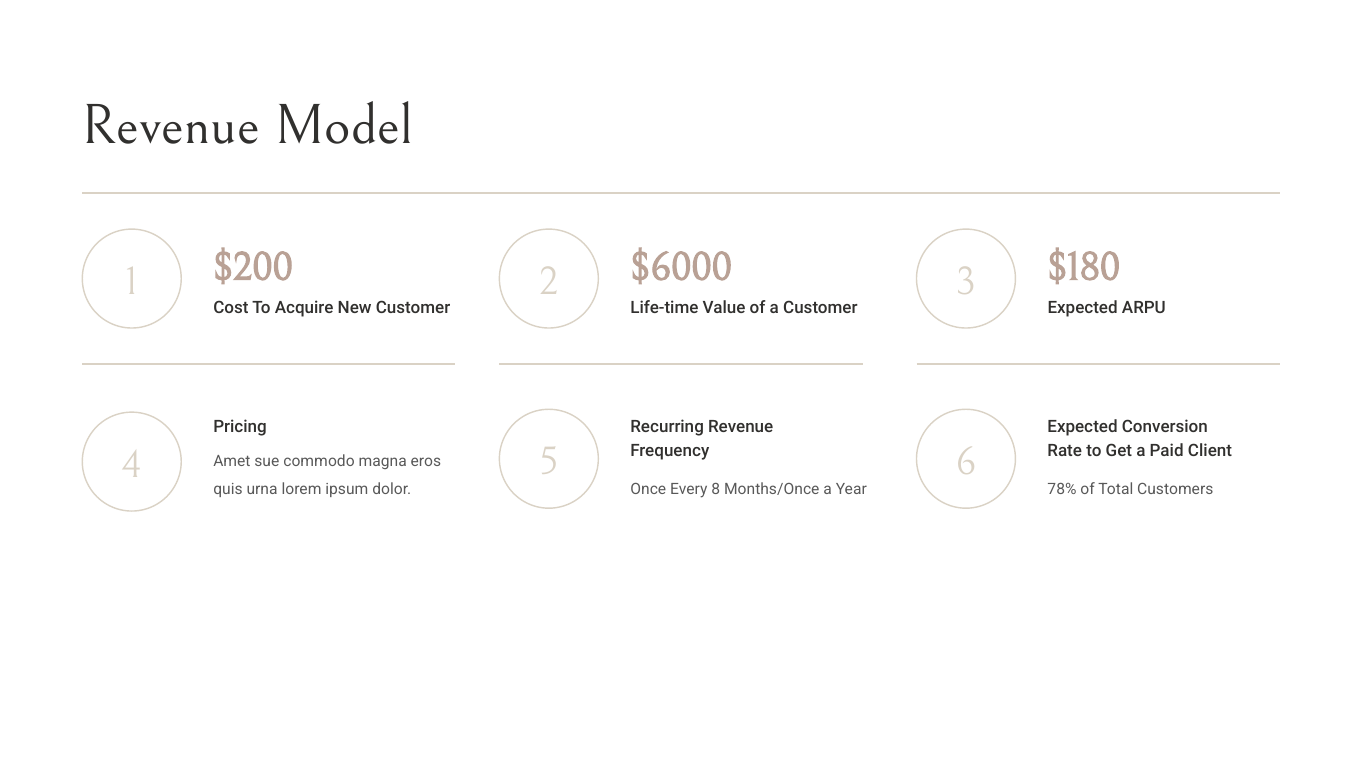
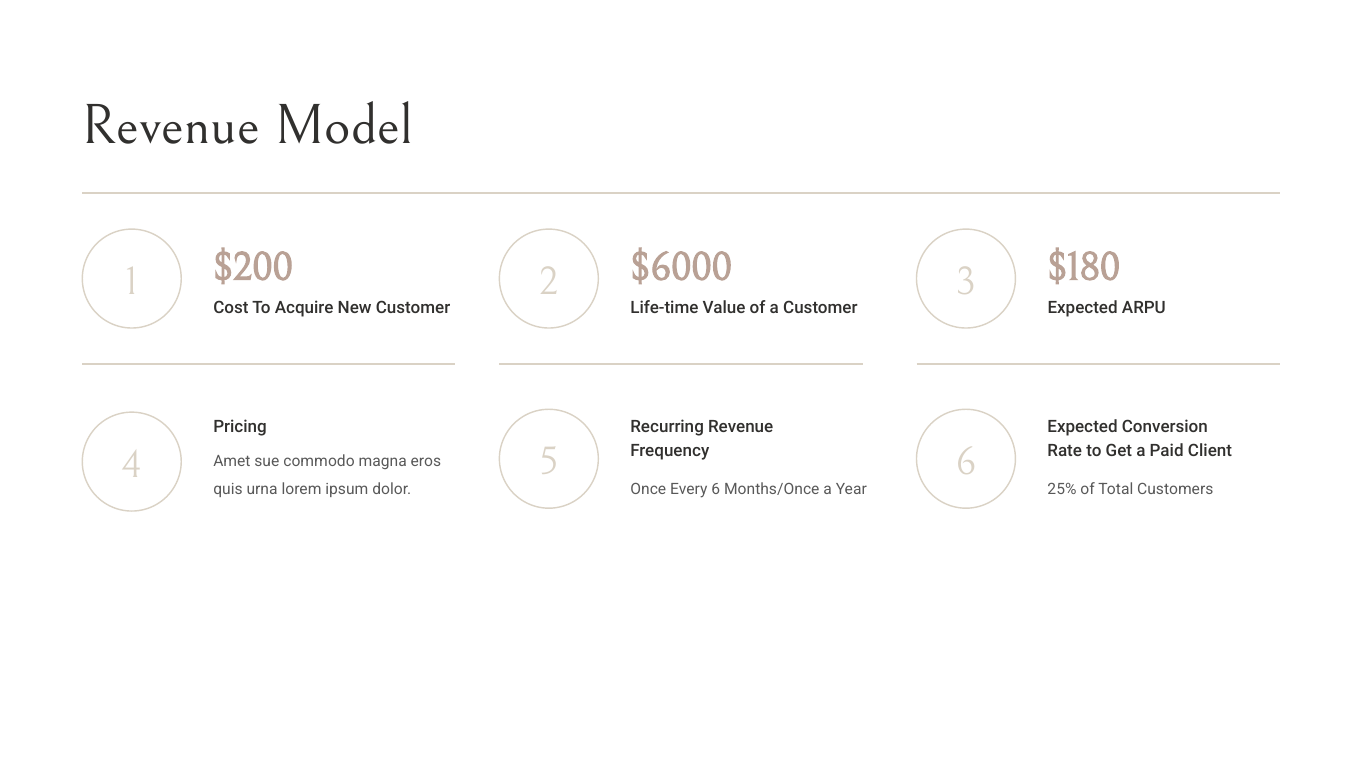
Every 8: 8 -> 6
78%: 78% -> 25%
